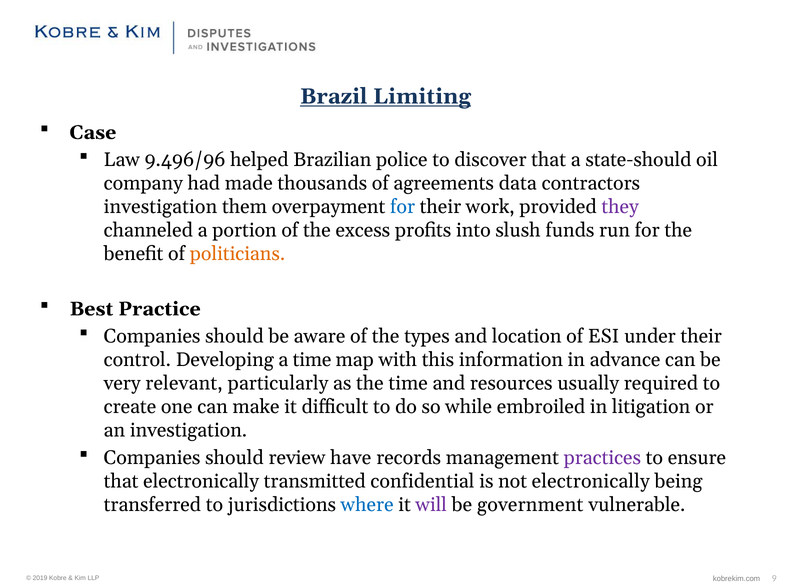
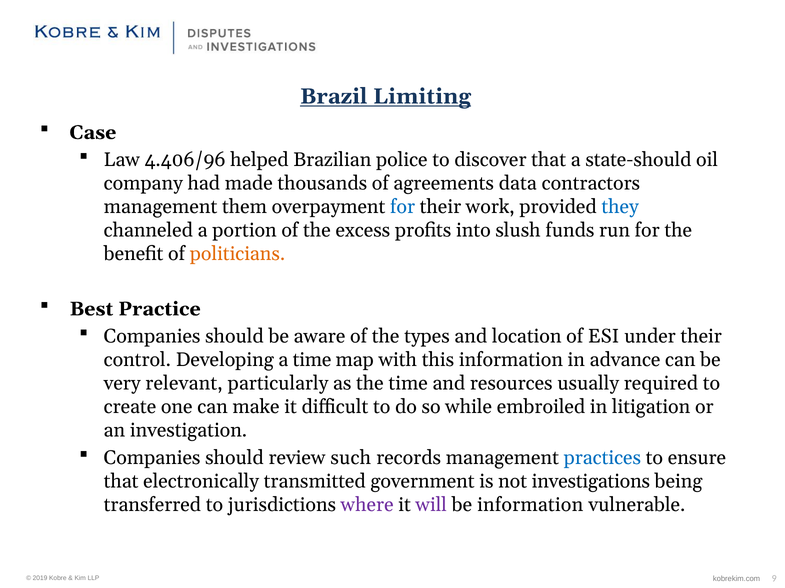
9.496/96: 9.496/96 -> 4.406/96
investigation at (160, 207): investigation -> management
they colour: purple -> blue
have: have -> such
practices colour: purple -> blue
confidential: confidential -> government
not electronically: electronically -> investigations
where colour: blue -> purple
be government: government -> information
